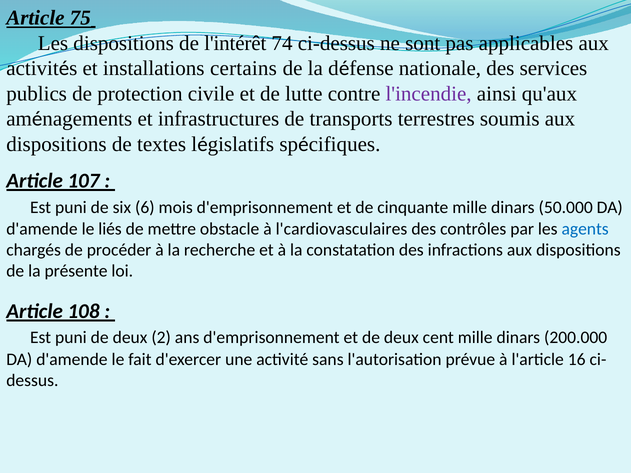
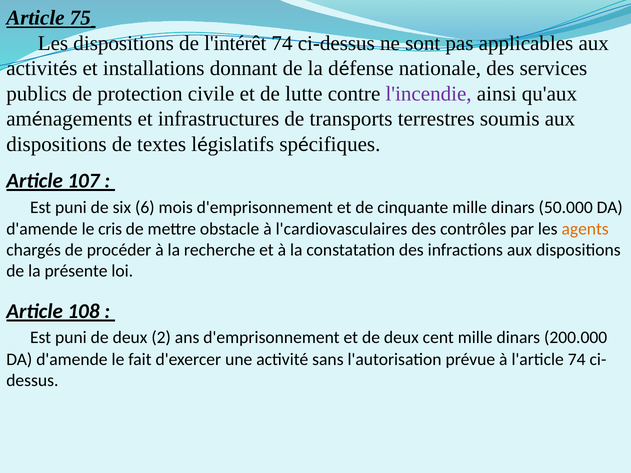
certains: certains -> donnant
liés: liés -> cris
agents colour: blue -> orange
l'article 16: 16 -> 74
